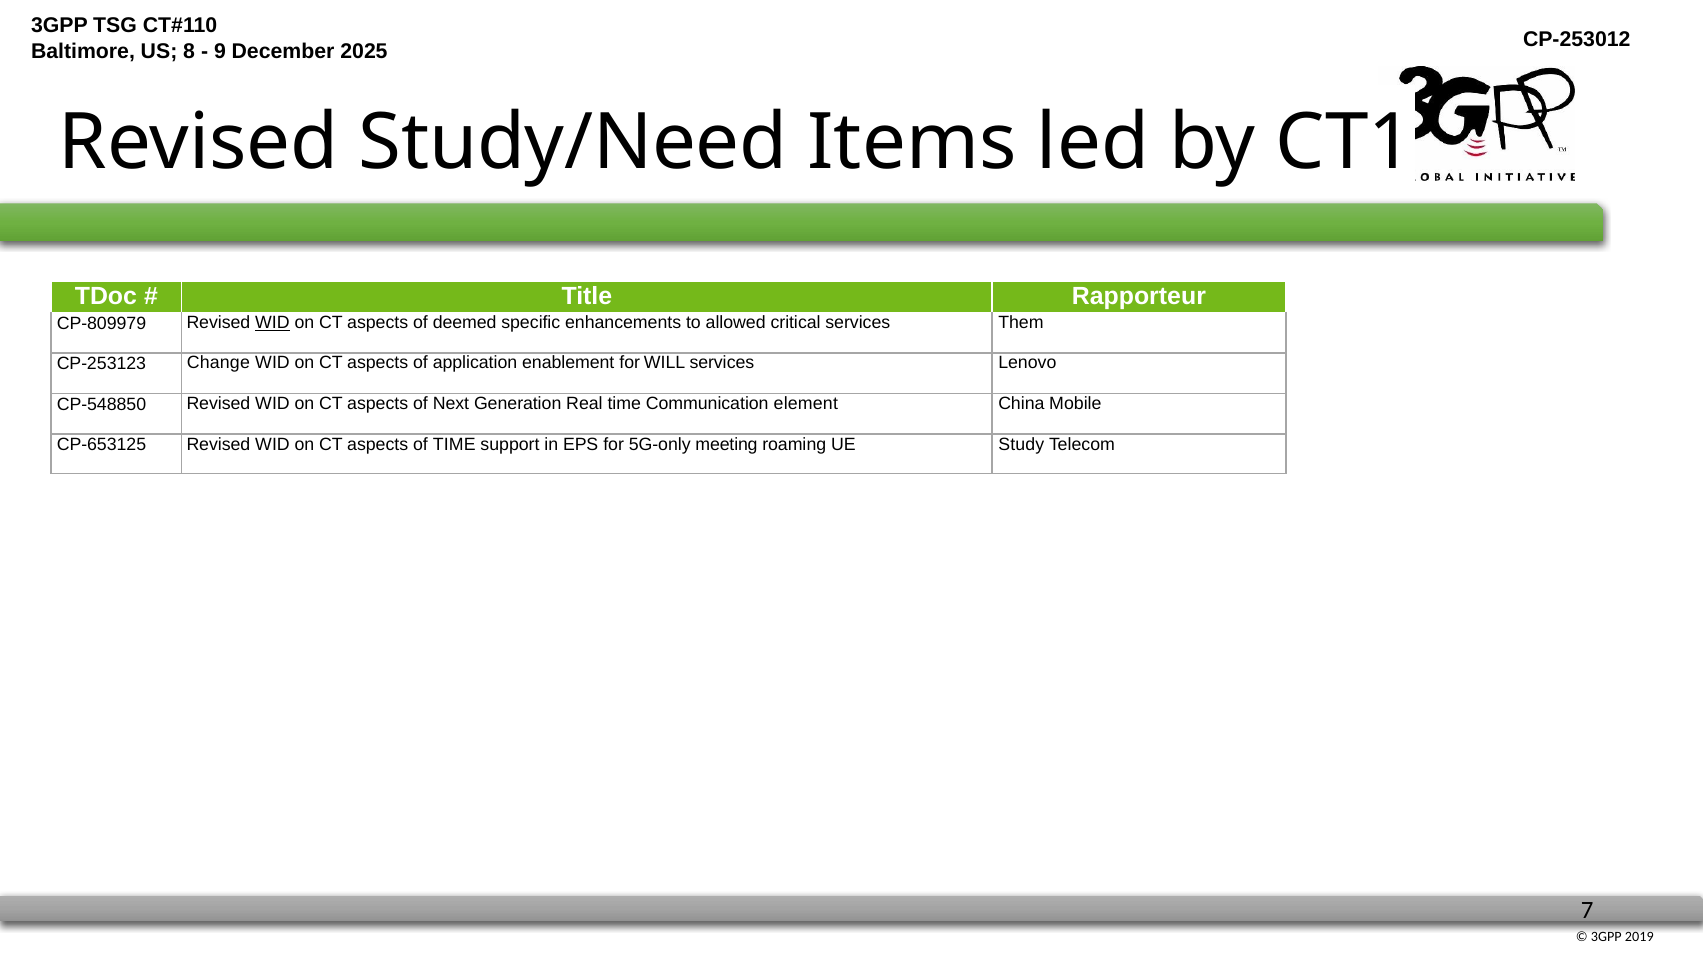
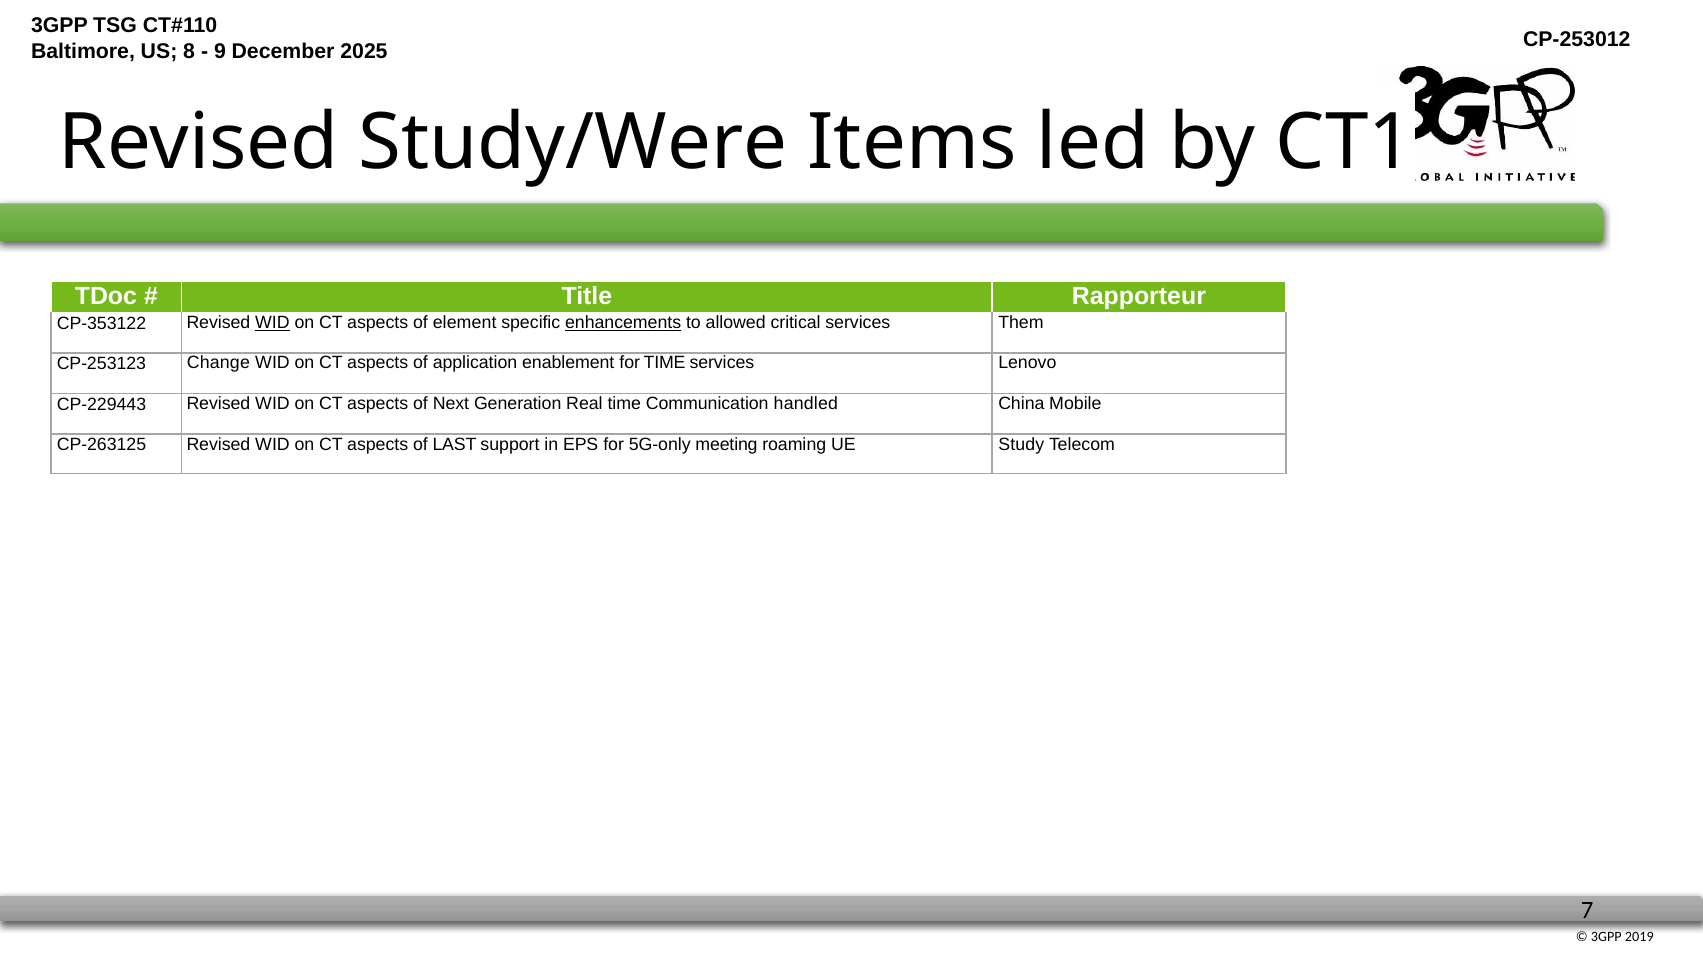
Study/Need: Study/Need -> Study/Were
CP-809979: CP-809979 -> CP-353122
deemed: deemed -> element
enhancements underline: none -> present
for WILL: WILL -> TIME
CP-548850: CP-548850 -> CP-229443
element: element -> handled
CP-653125: CP-653125 -> CP-263125
of TIME: TIME -> LAST
